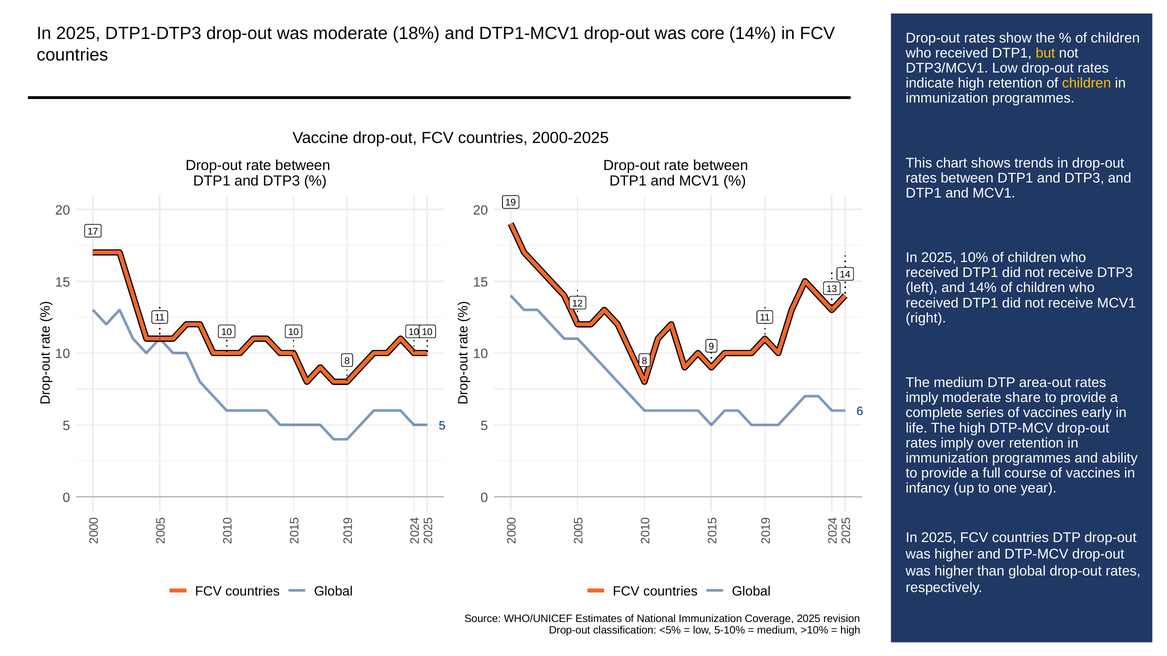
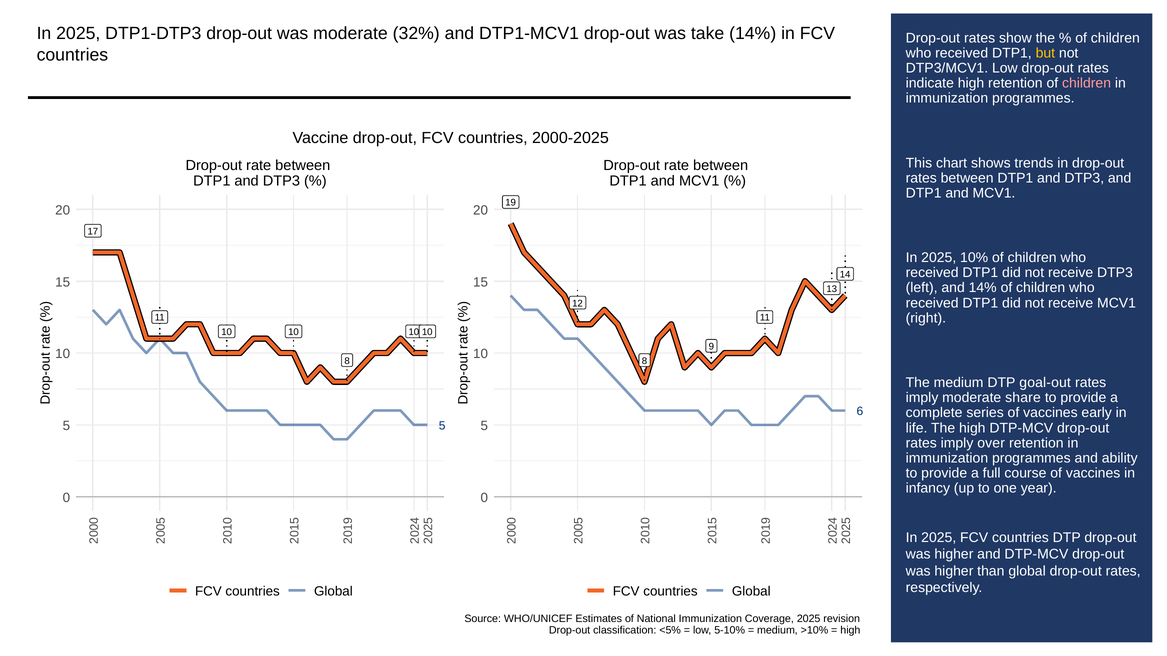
18%: 18% -> 32%
core: core -> take
children at (1087, 83) colour: yellow -> pink
area-out: area-out -> goal-out
